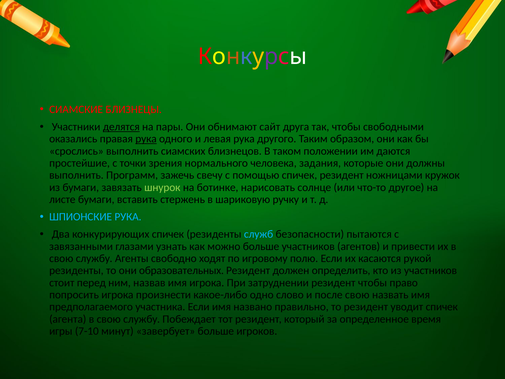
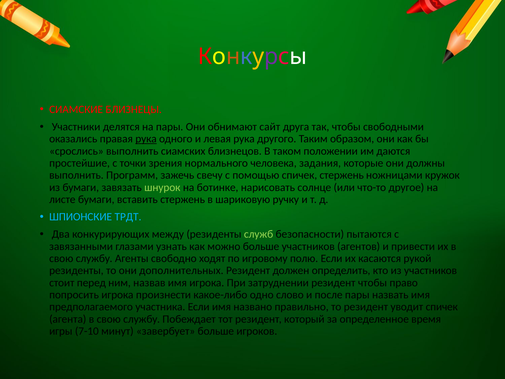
делятся underline: present -> none
спичек резидент: резидент -> стержень
ШПИОНСКИЕ РУКА: РУКА -> ТРДТ
конкурирующих спичек: спичек -> между
служб colour: light blue -> light green
образовательных: образовательных -> дополнительных
после свою: свою -> пары
